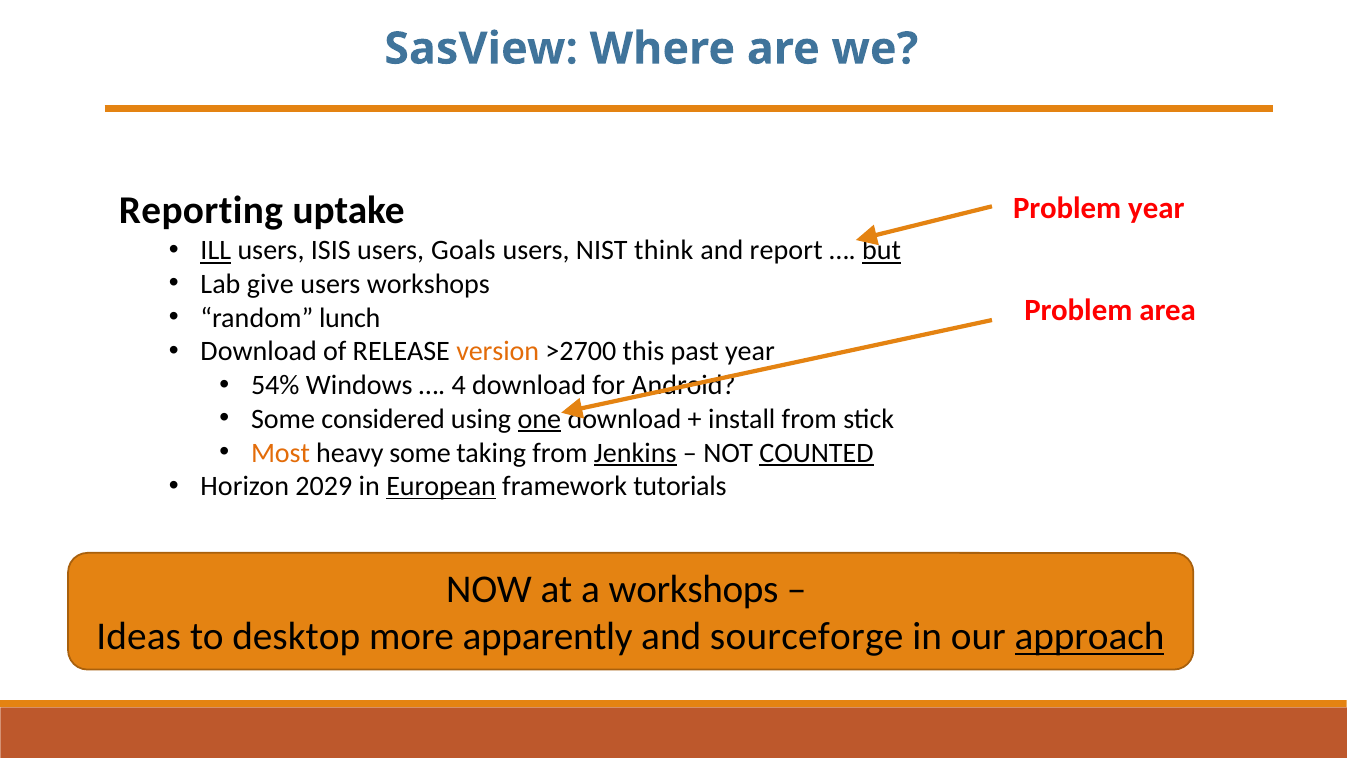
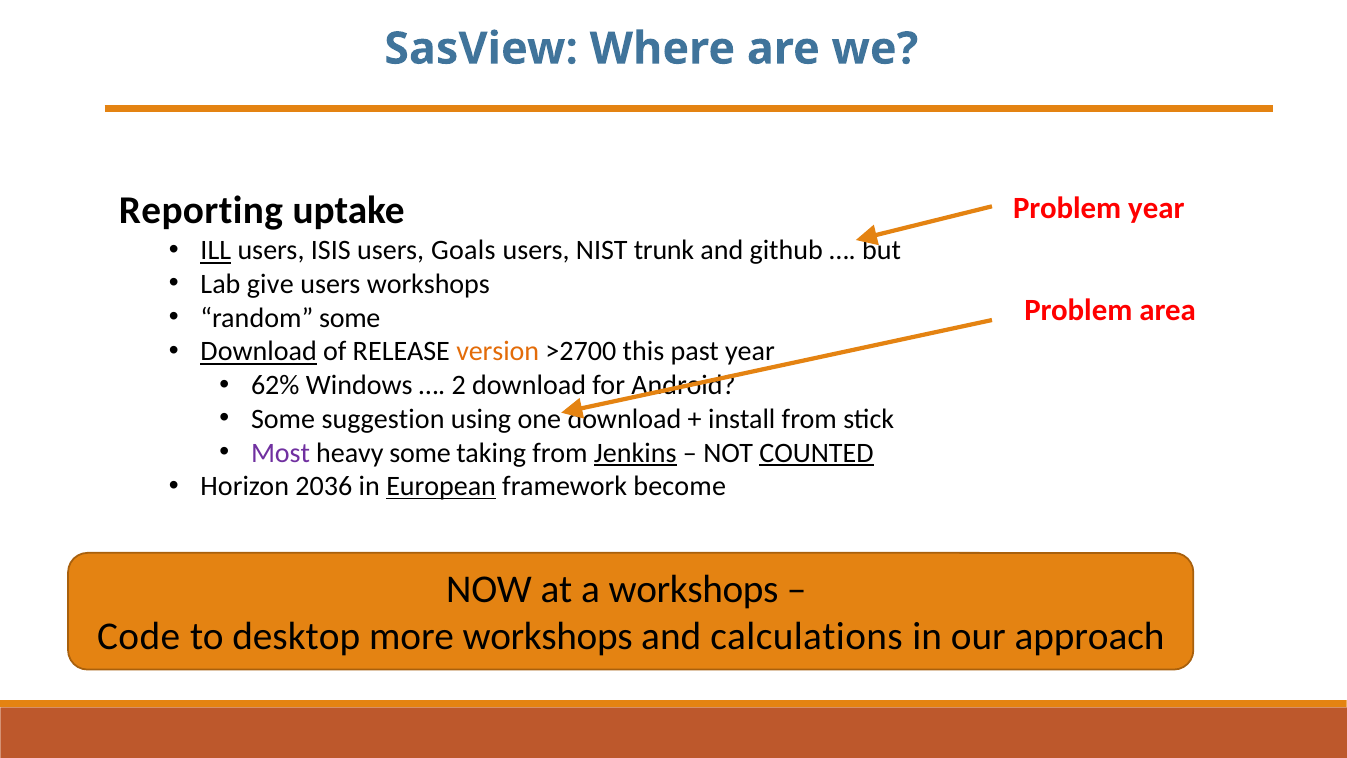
think: think -> trunk
report: report -> github
but underline: present -> none
random lunch: lunch -> some
Download at (259, 352) underline: none -> present
54%: 54% -> 62%
4: 4 -> 2
considered: considered -> suggestion
one underline: present -> none
Most colour: orange -> purple
2029: 2029 -> 2036
tutorials: tutorials -> become
Ideas: Ideas -> Code
more apparently: apparently -> workshops
sourceforge: sourceforge -> calculations
approach underline: present -> none
